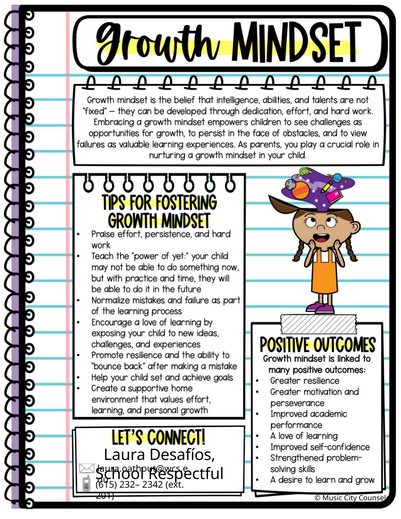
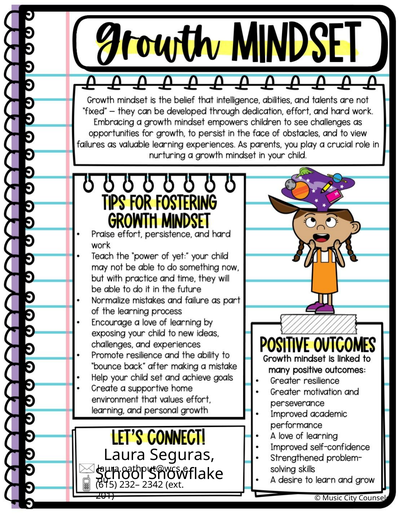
Desafíos: Desafíos -> Seguras
Respectful: Respectful -> Snowflake
